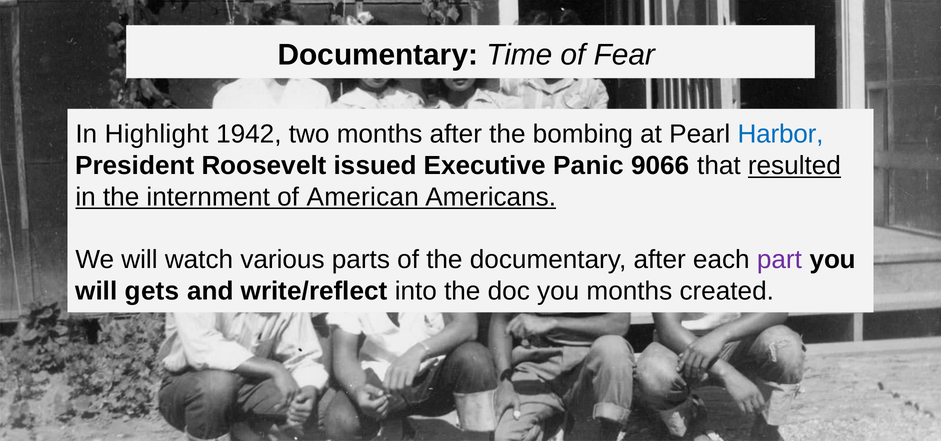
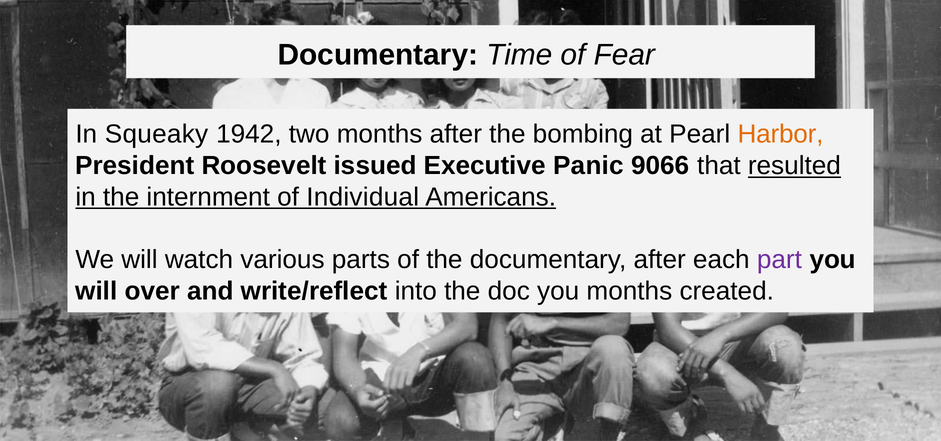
Highlight: Highlight -> Squeaky
Harbor colour: blue -> orange
American: American -> Individual
gets: gets -> over
